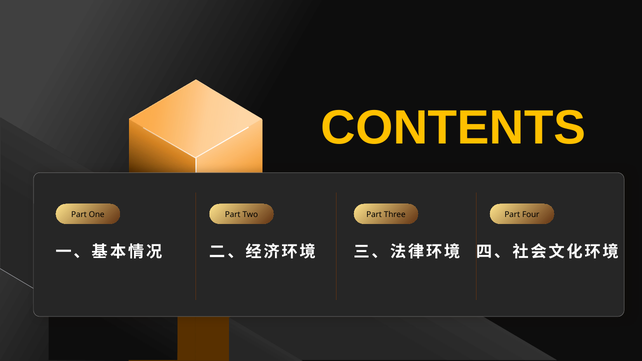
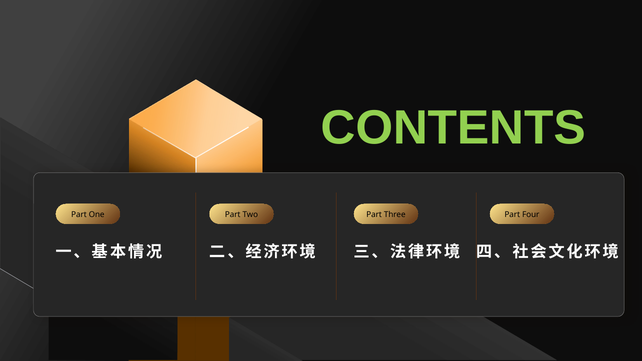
CONTENTS colour: yellow -> light green
